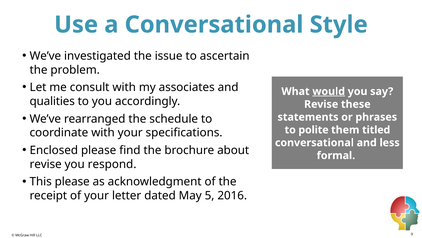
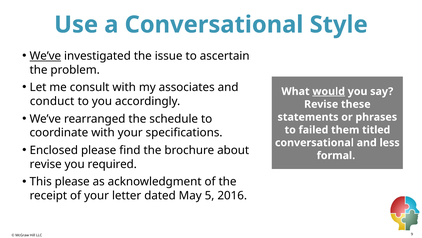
We’ve at (45, 56) underline: none -> present
qualities: qualities -> conduct
polite: polite -> failed
respond: respond -> required
